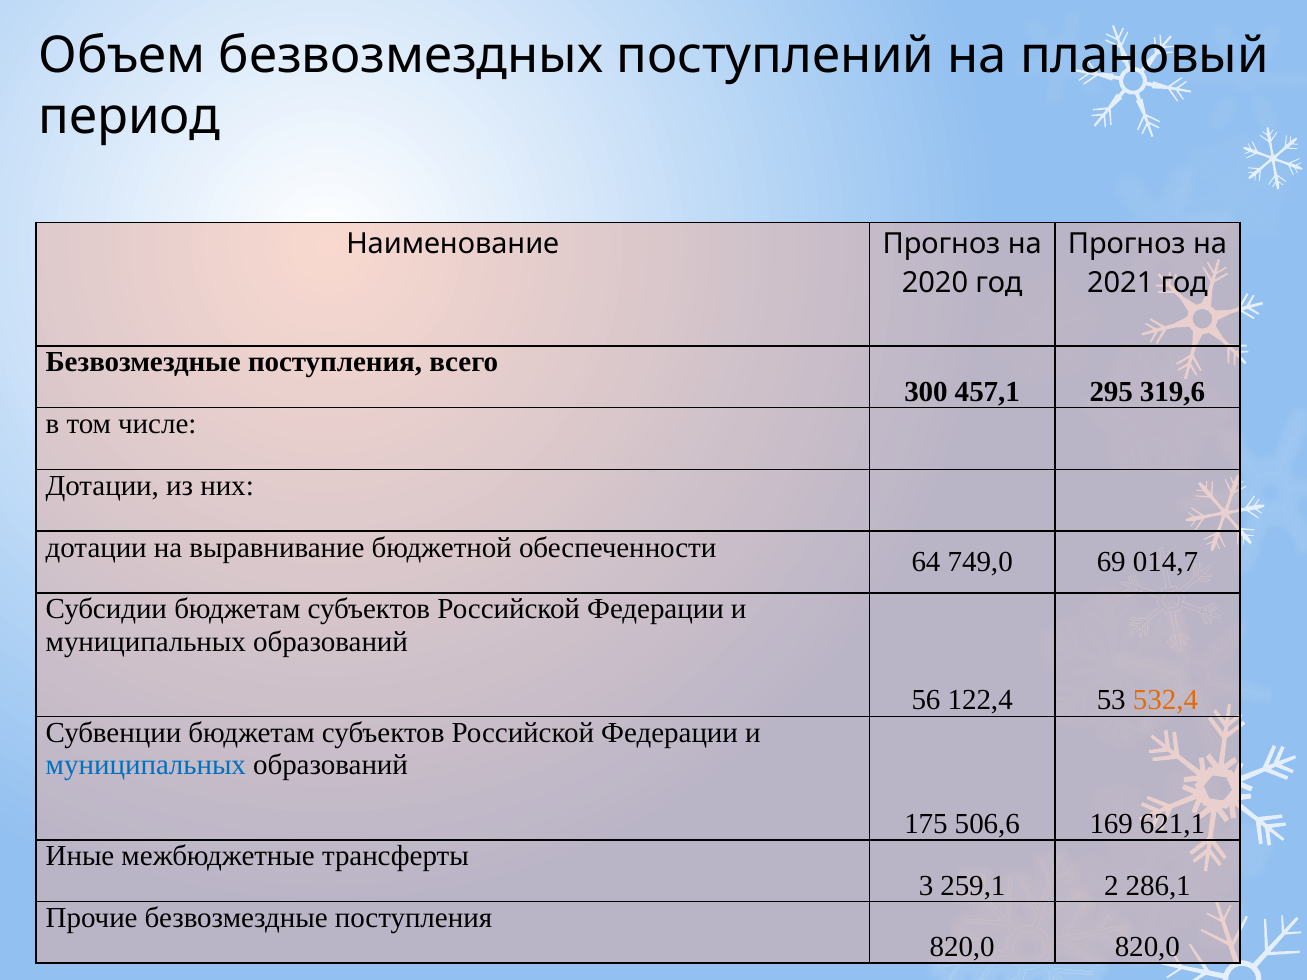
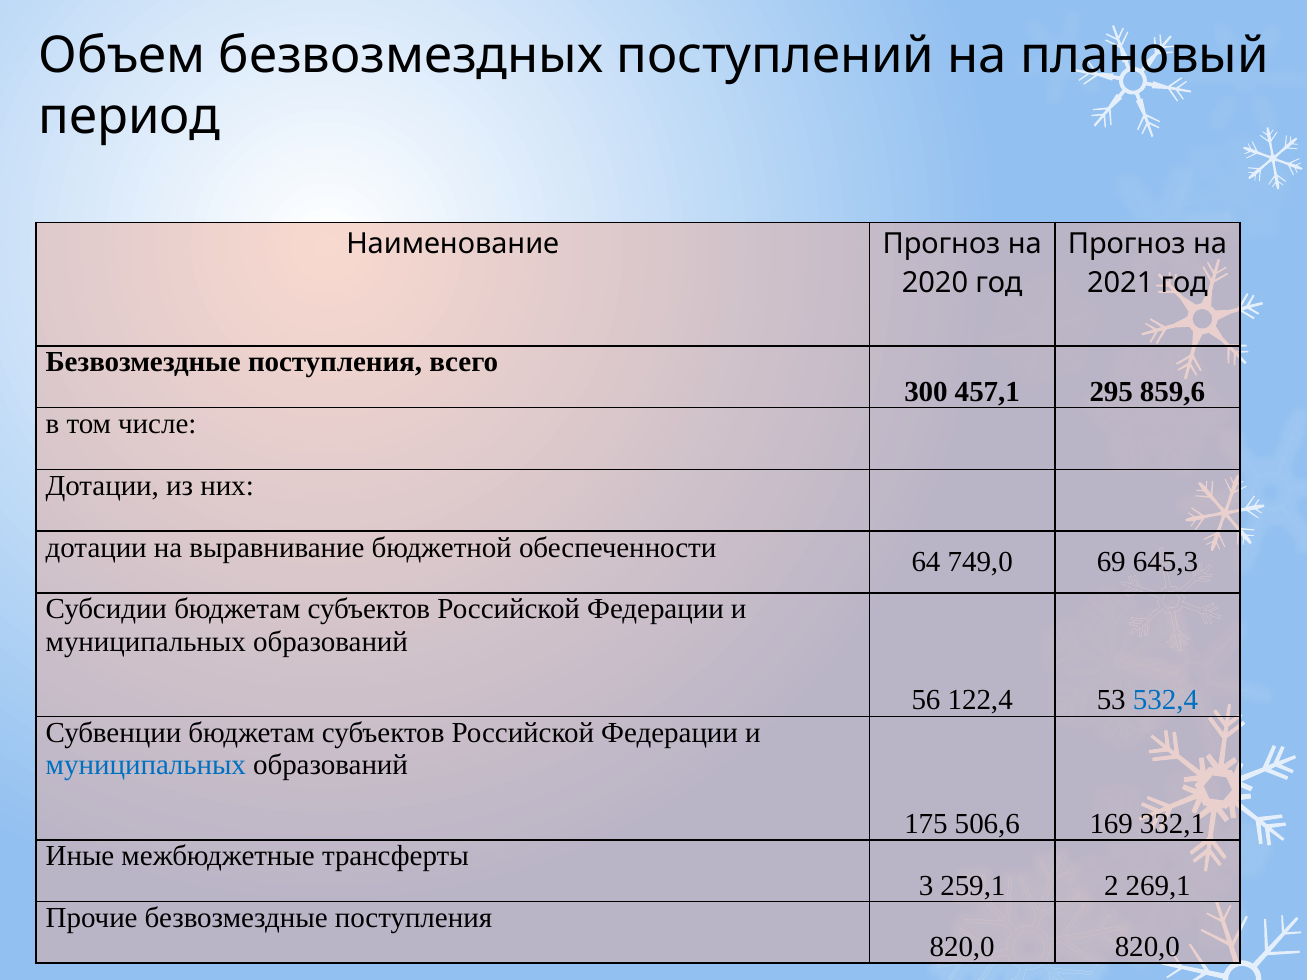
319,6: 319,6 -> 859,6
014,7: 014,7 -> 645,3
532,4 colour: orange -> blue
621,1: 621,1 -> 332,1
286,1: 286,1 -> 269,1
